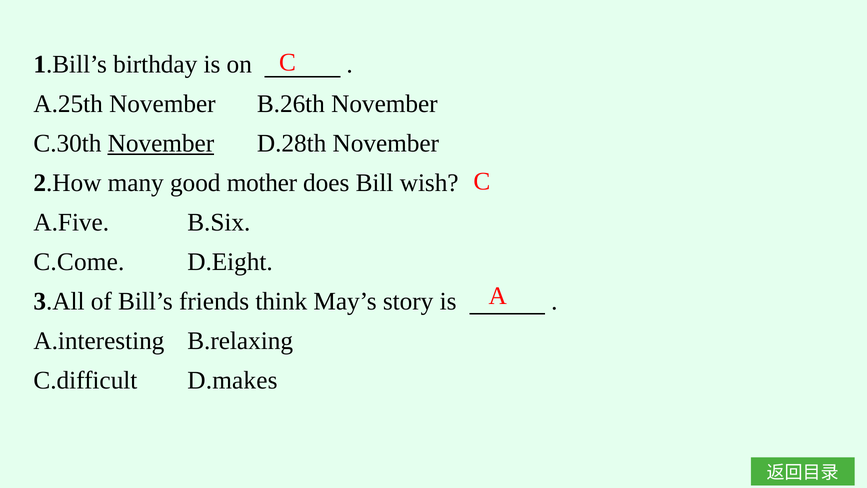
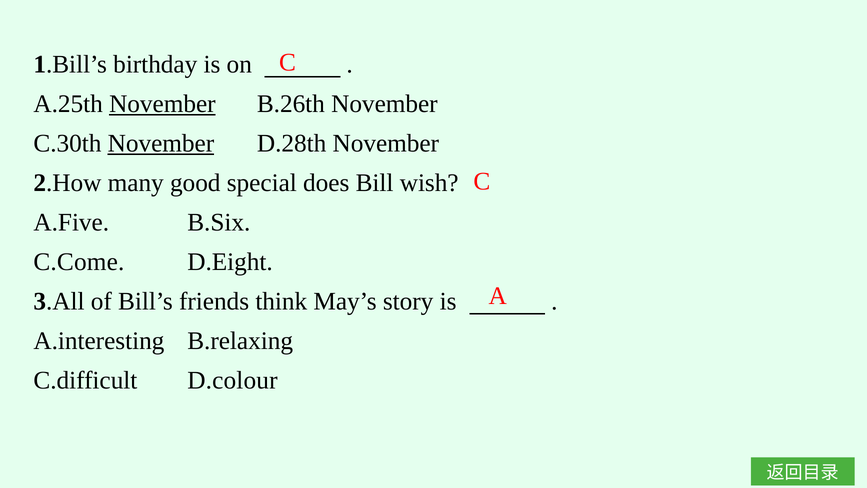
November at (162, 104) underline: none -> present
mother: mother -> special
D.makes: D.makes -> D.colour
